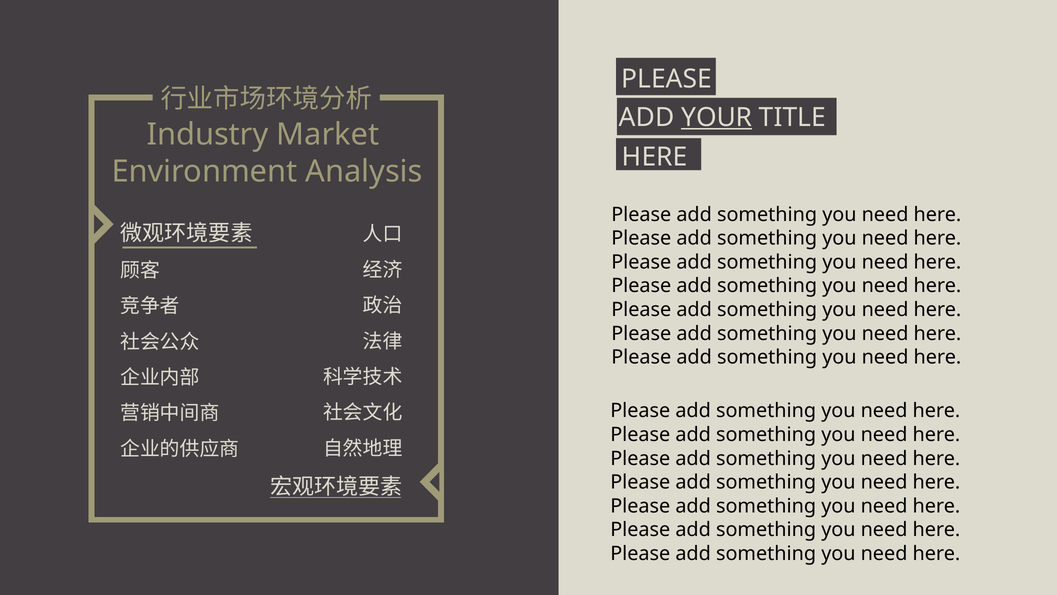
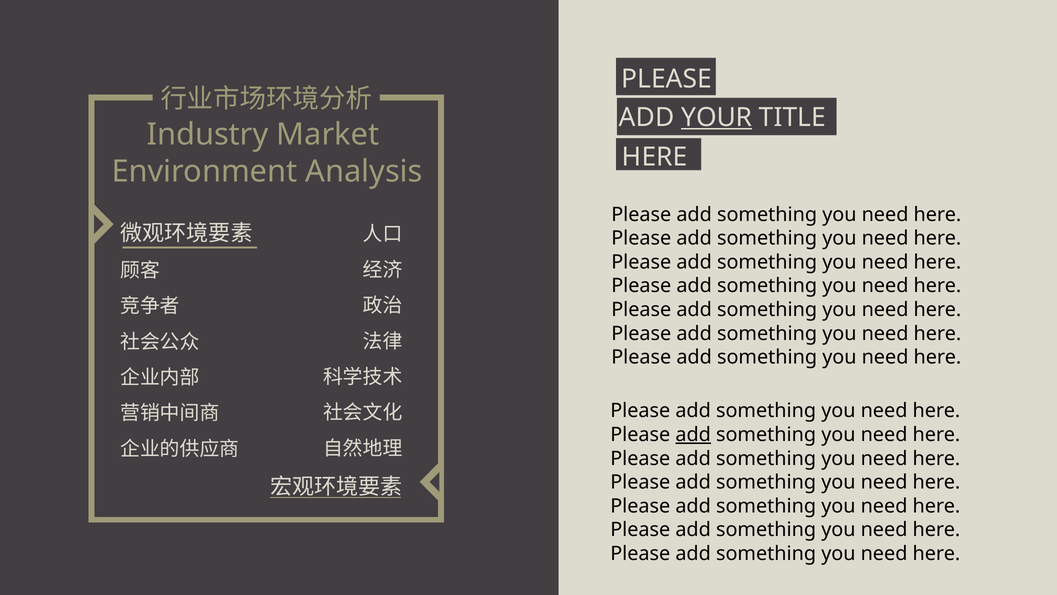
add at (693, 434) underline: none -> present
